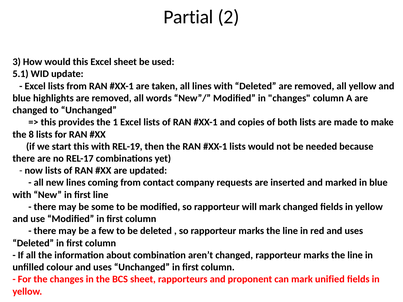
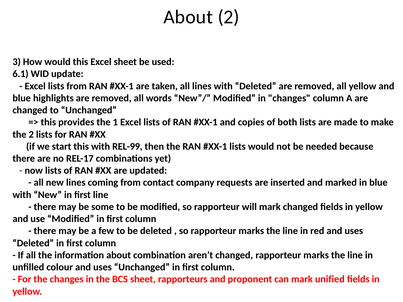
Partial at (188, 17): Partial -> About
5.1: 5.1 -> 6.1
the 8: 8 -> 2
REL-19: REL-19 -> REL-99
